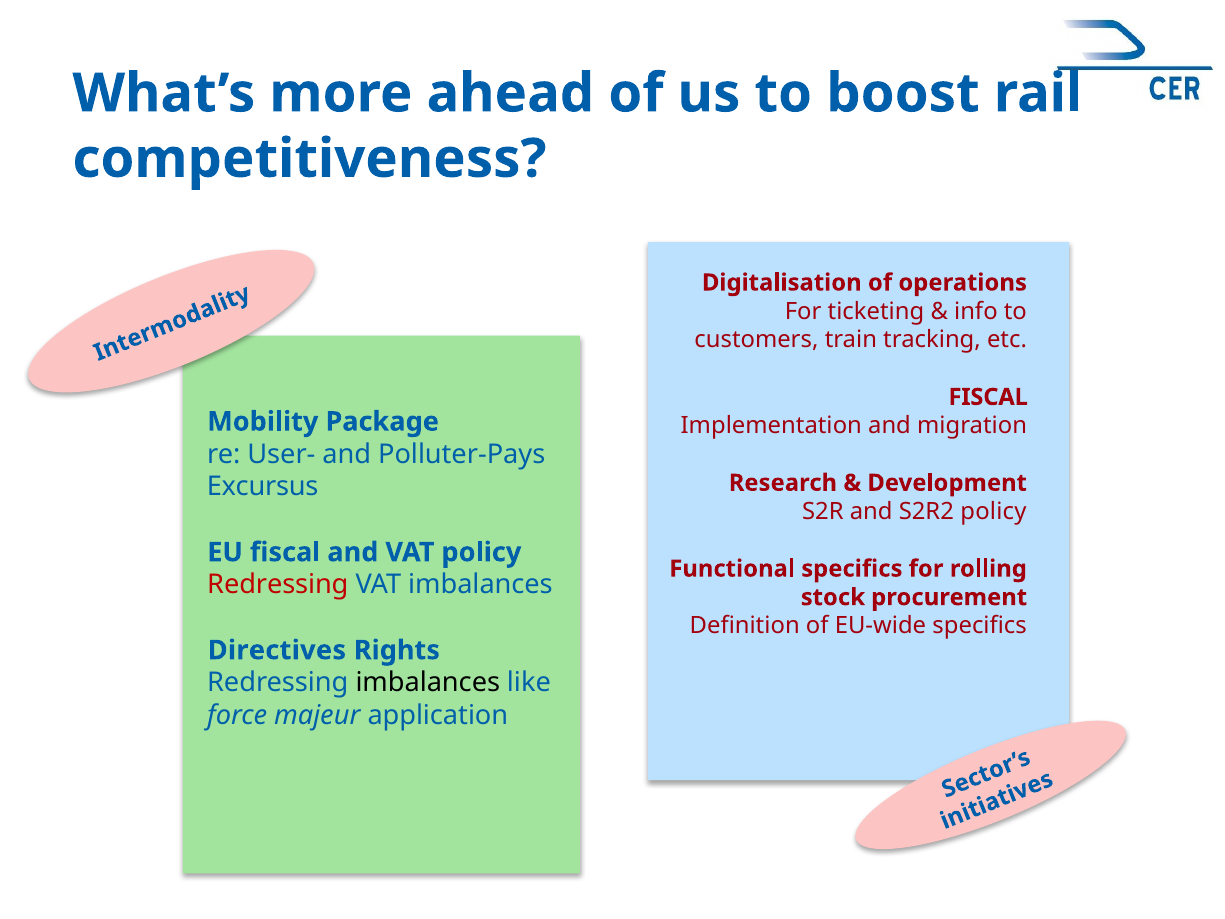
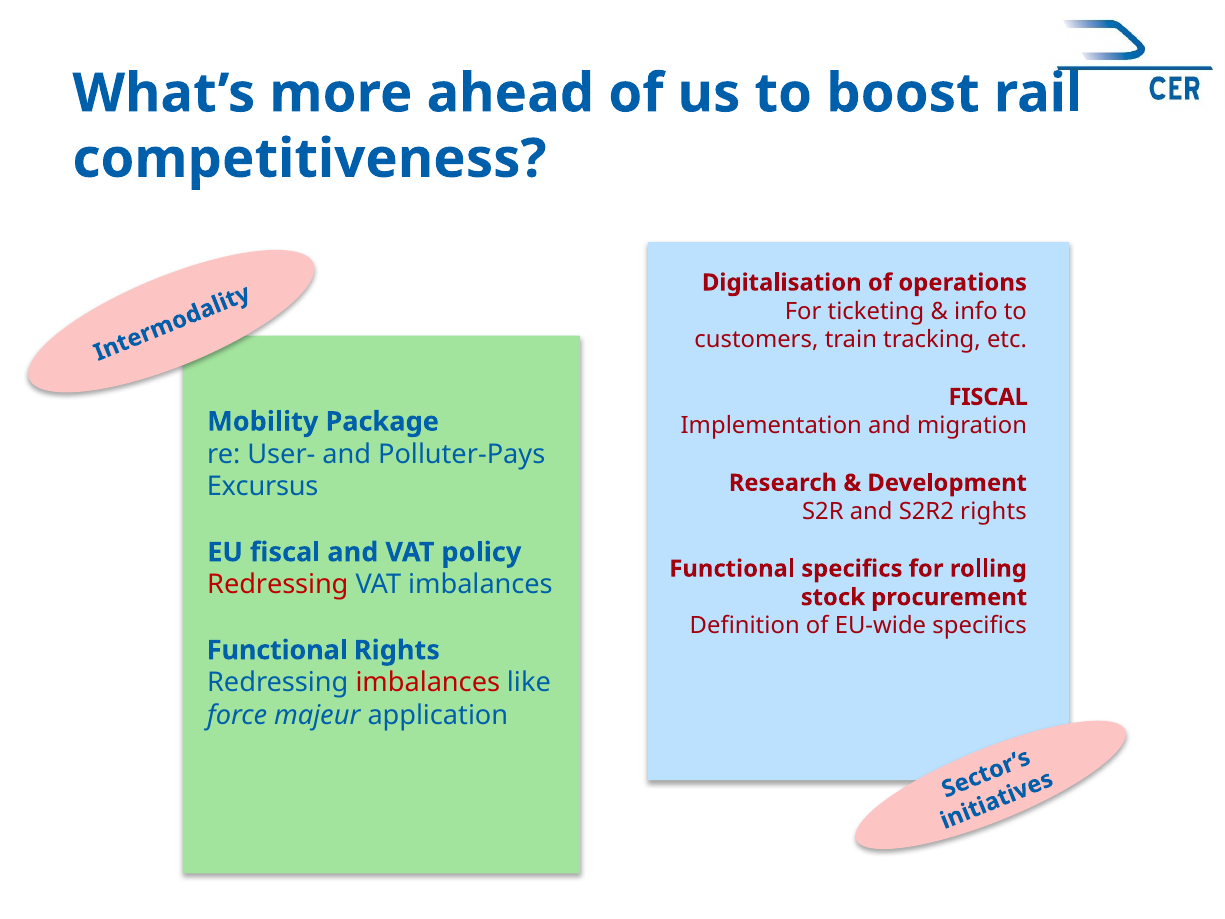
S2R2 policy: policy -> rights
Directives at (277, 650): Directives -> Functional
imbalances at (428, 683) colour: black -> red
